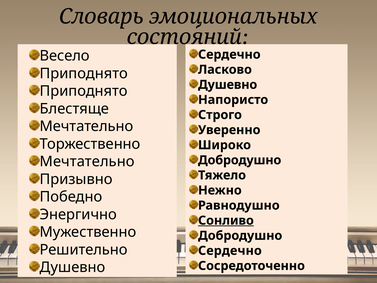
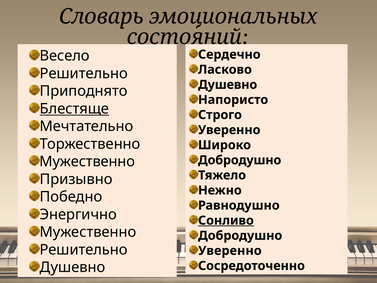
Приподнято at (84, 73): Приподнято -> Решительно
Блестяще underline: none -> present
Мечтательно at (87, 161): Мечтательно -> Мужественно
Сердечно at (230, 250): Сердечно -> Уверенно
